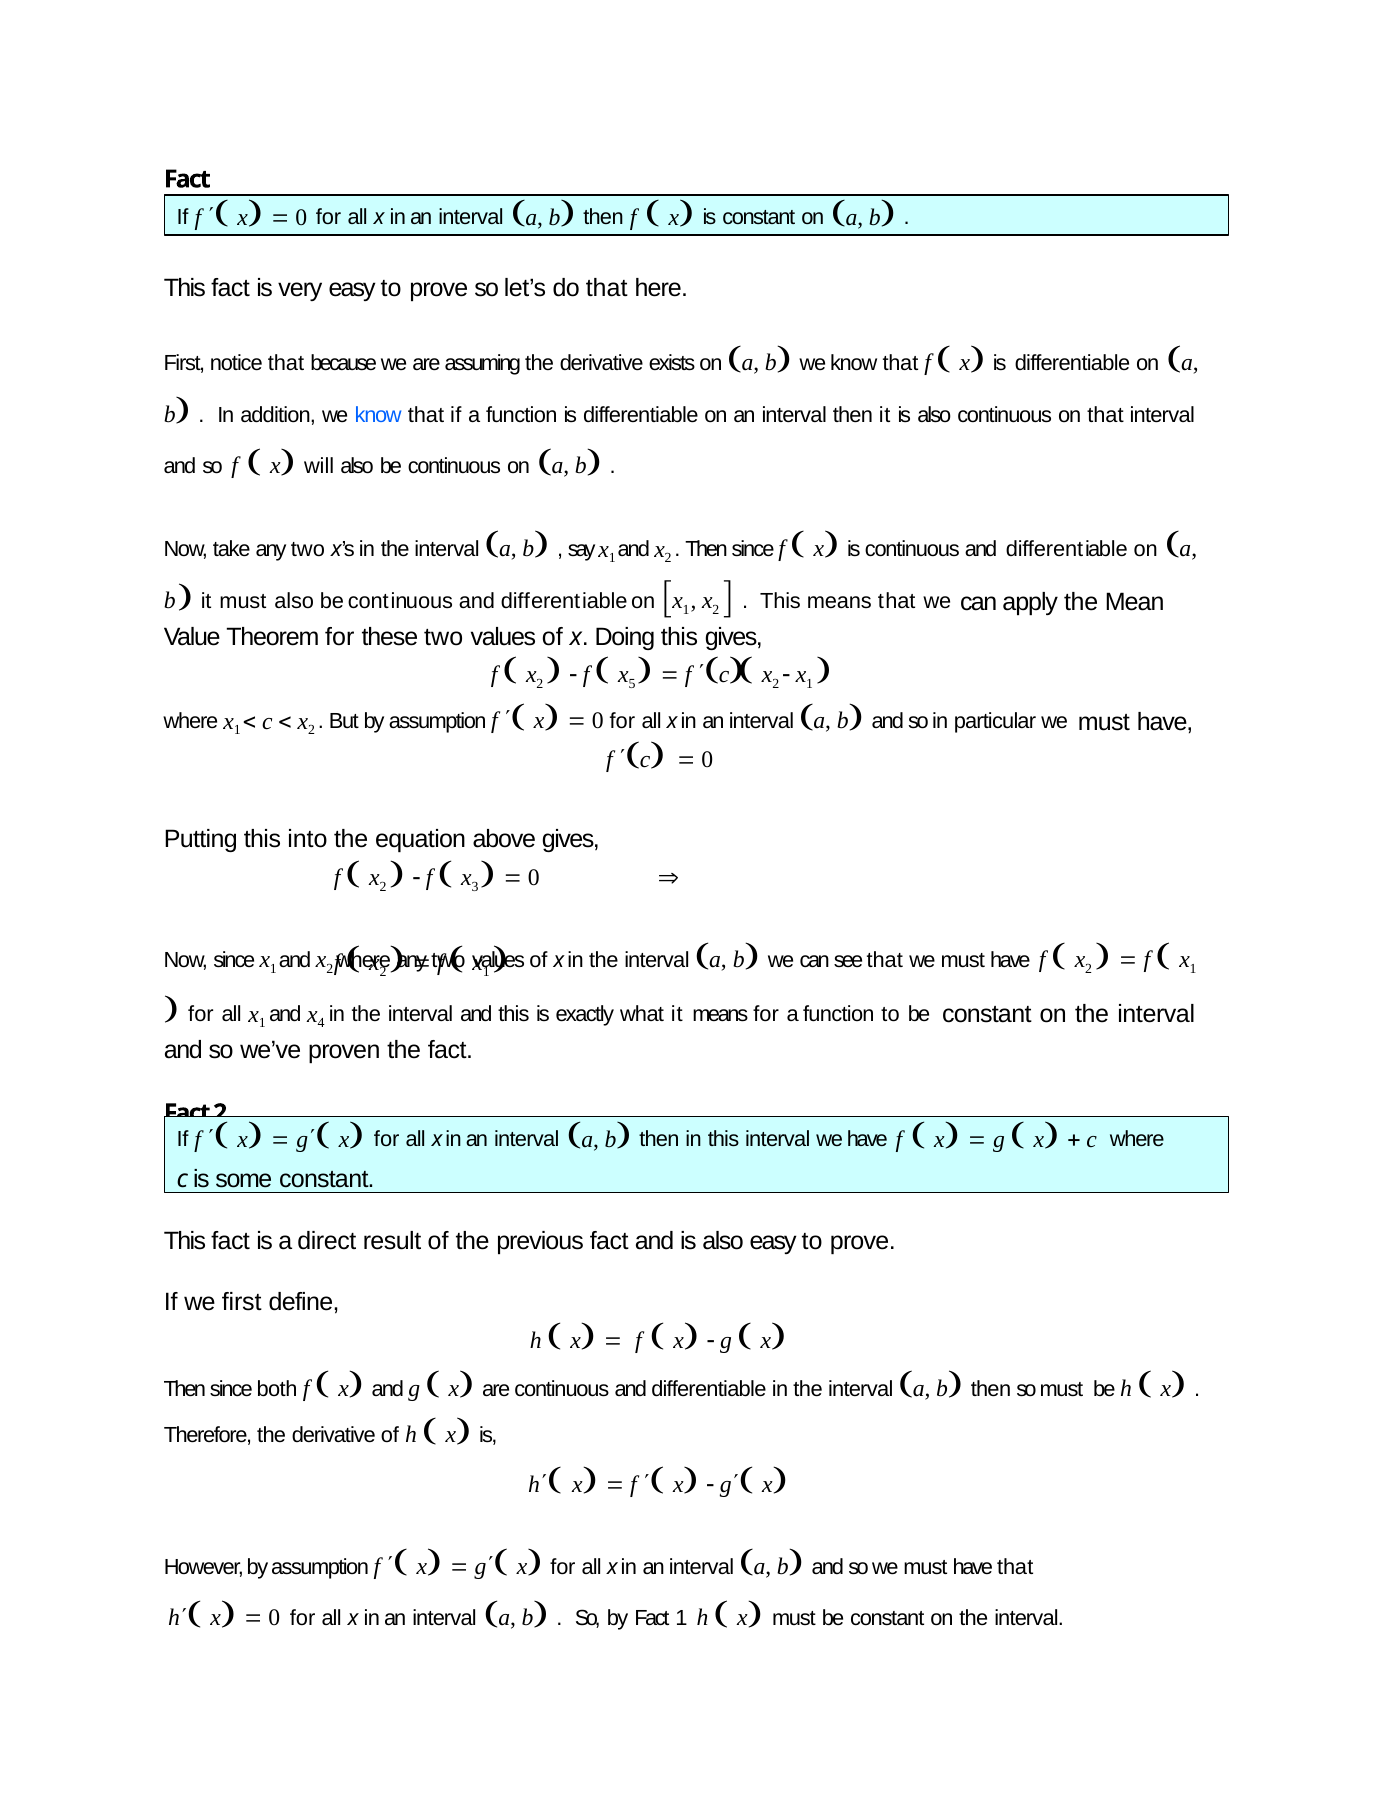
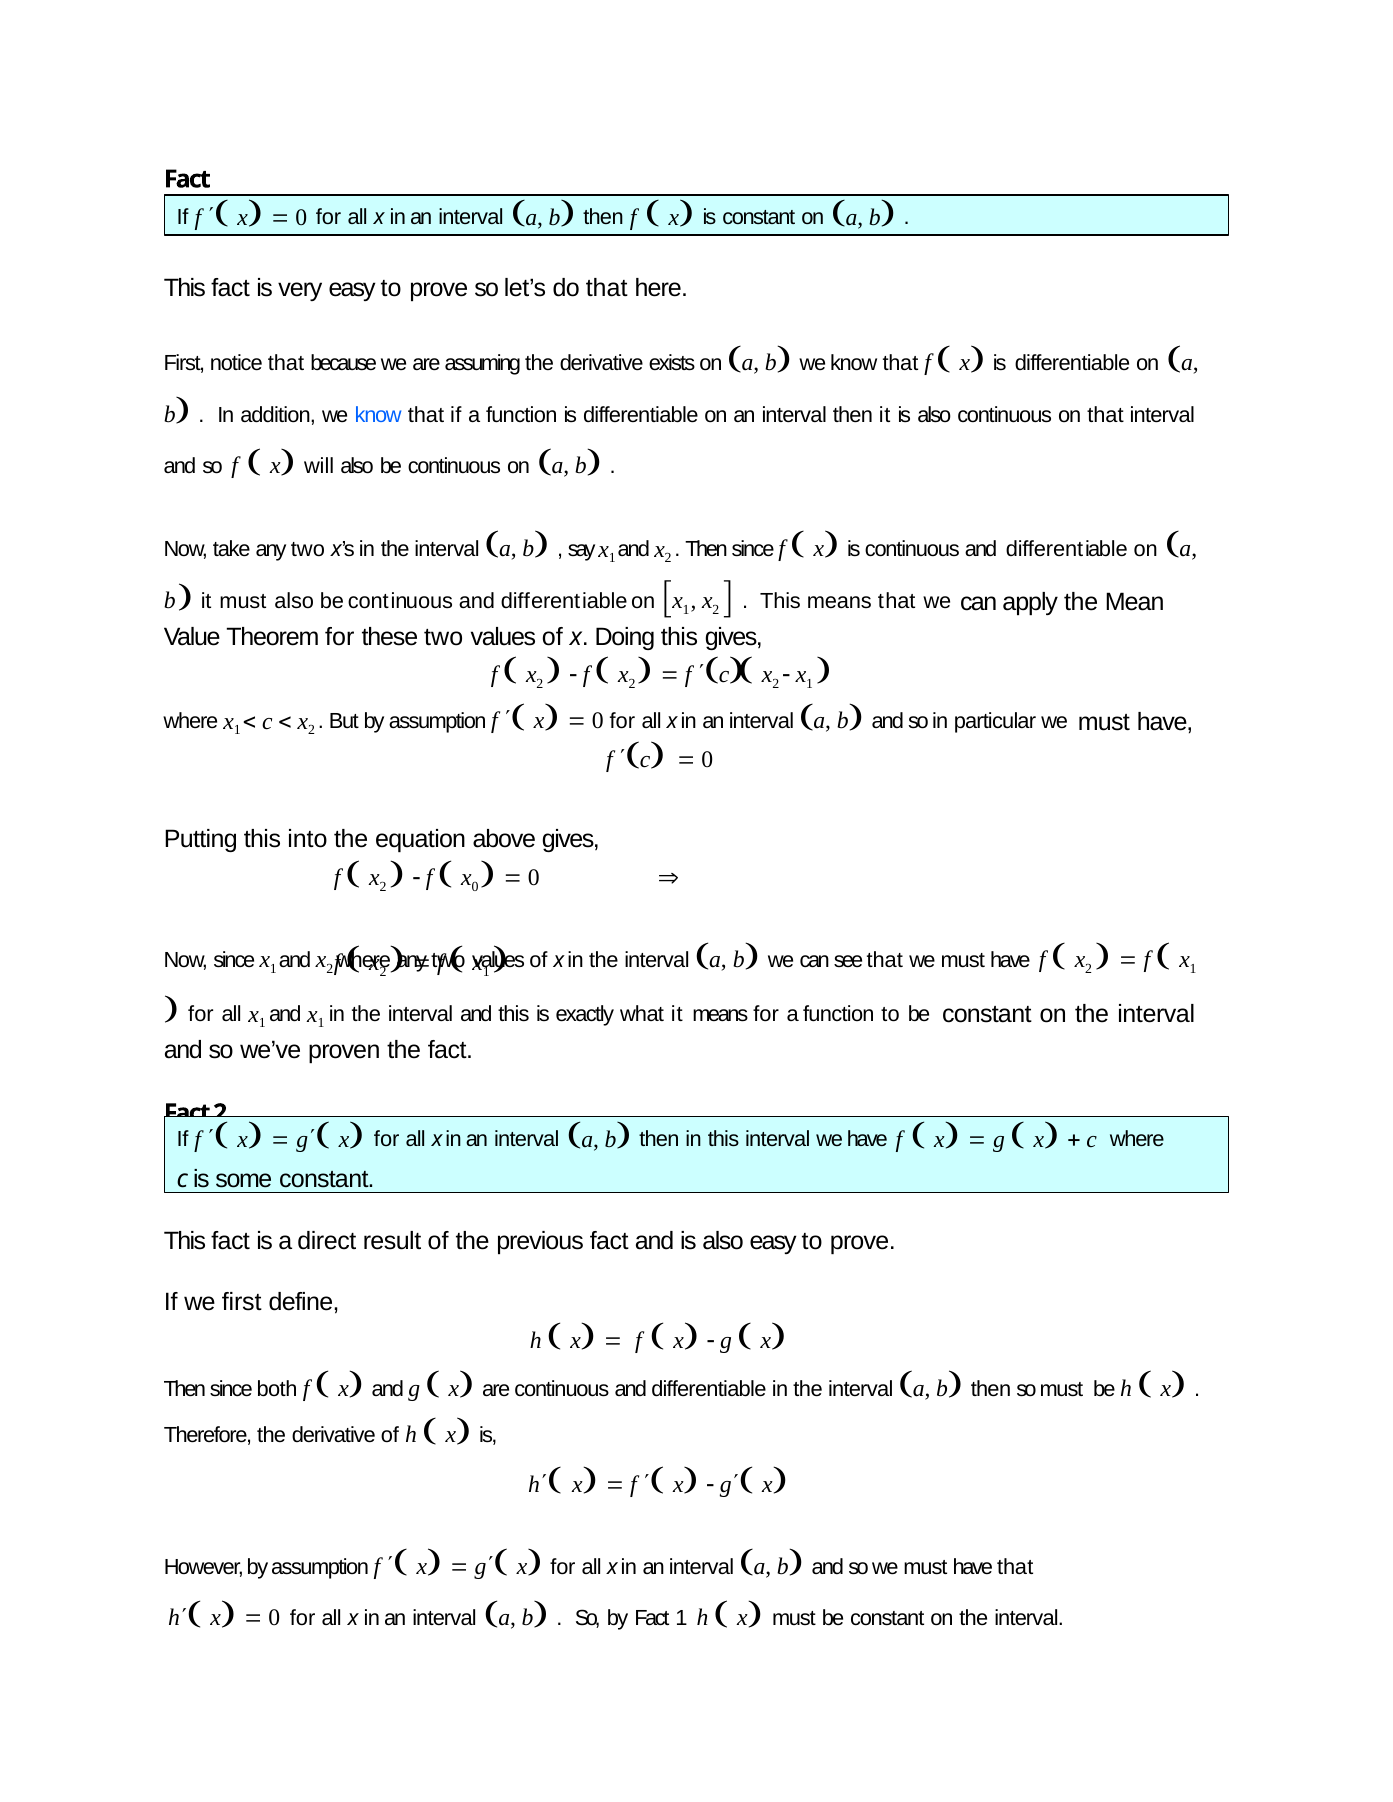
5 at (632, 684): 5 -> 2
x 3: 3 -> 0
and x 4: 4 -> 1
